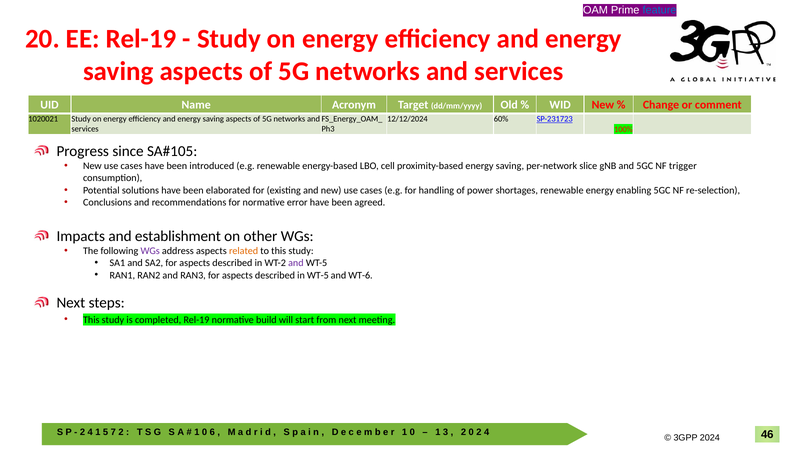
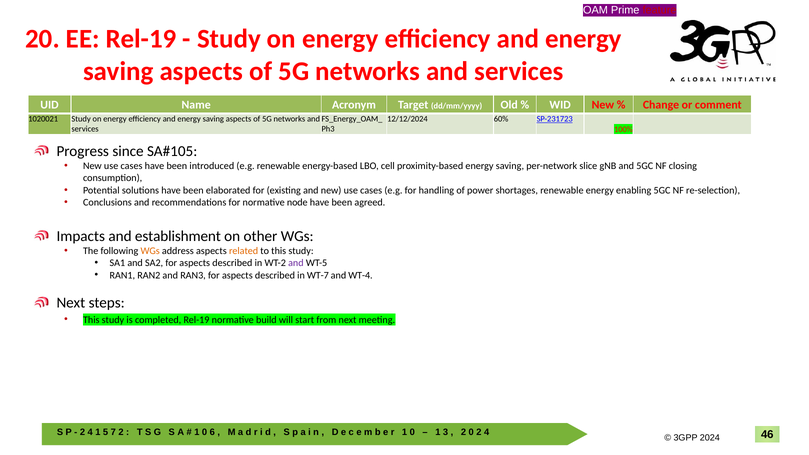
feature colour: blue -> red
trigger: trigger -> closing
error: error -> node
WGs at (150, 251) colour: purple -> orange
in WT-5: WT-5 -> WT-7
WT-6: WT-6 -> WT-4
